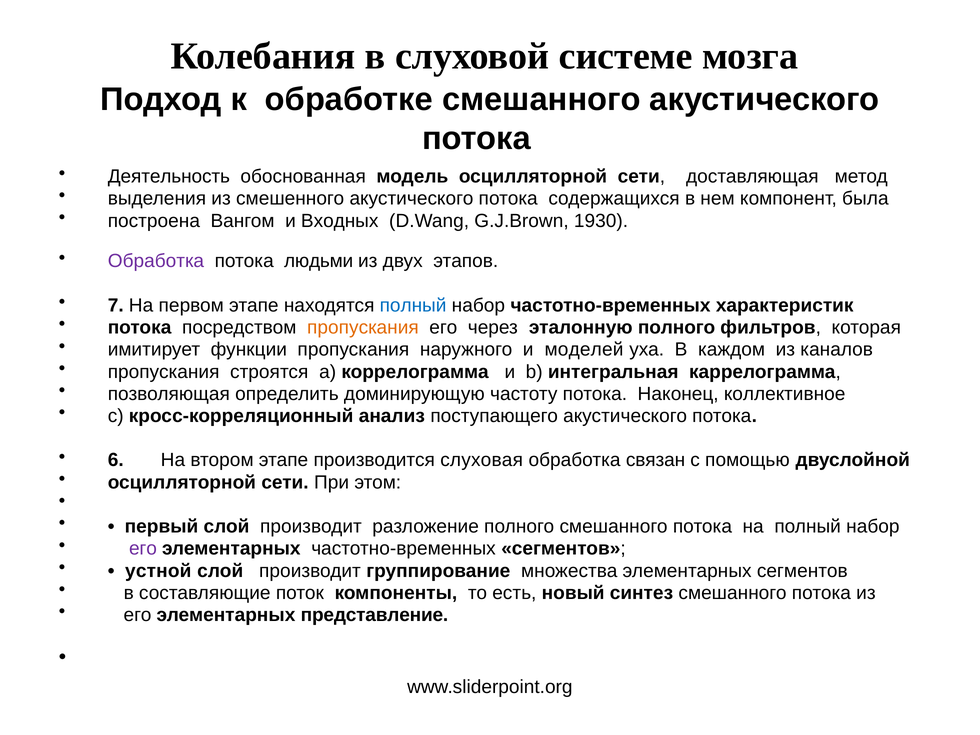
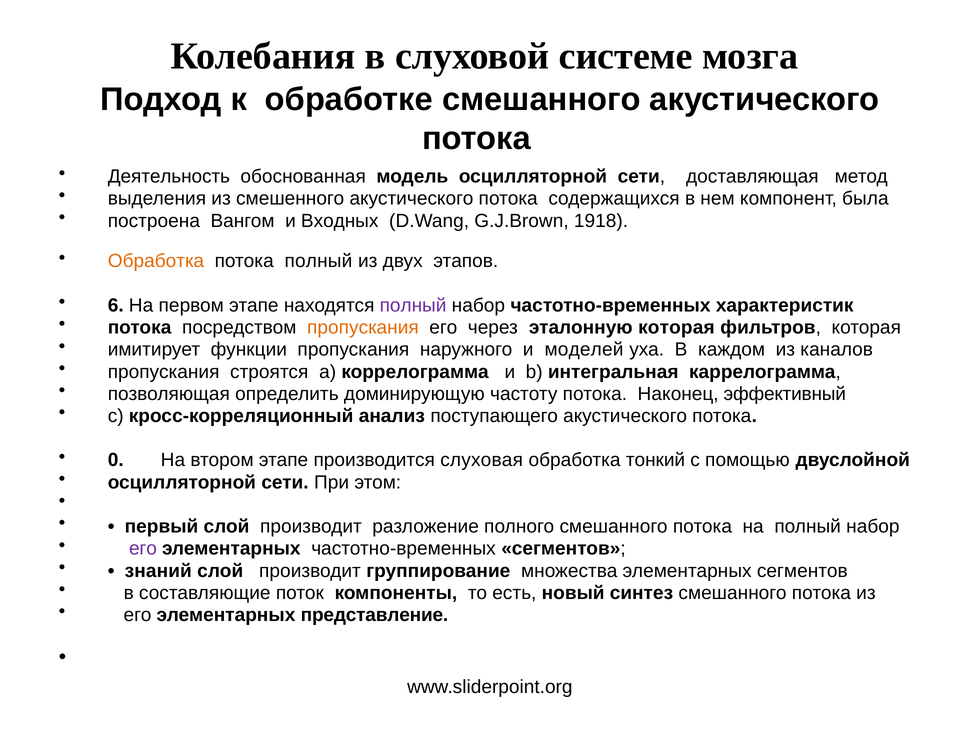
1930: 1930 -> 1918
Обработка at (156, 261) colour: purple -> orange
потока людьми: людьми -> полный
7: 7 -> 6
полный at (413, 305) colour: blue -> purple
эталонную полного: полного -> которая
коллективное: коллективное -> эффективный
6: 6 -> 0
связан: связан -> тонкий
устной: устной -> знаний
